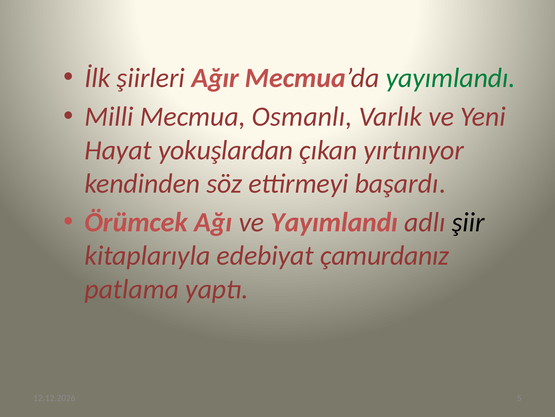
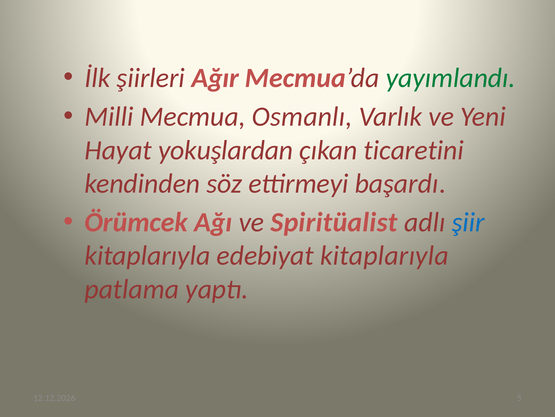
yırtınıyor: yırtınıyor -> ticaretini
ve Yayımlandı: Yayımlandı -> Spiritüalist
şiir colour: black -> blue
edebiyat çamurdanız: çamurdanız -> kitaplarıyla
